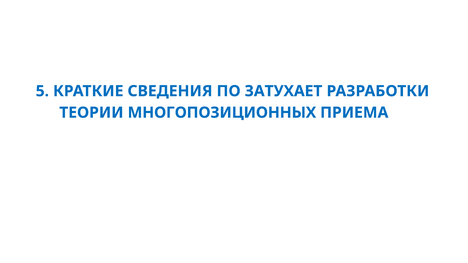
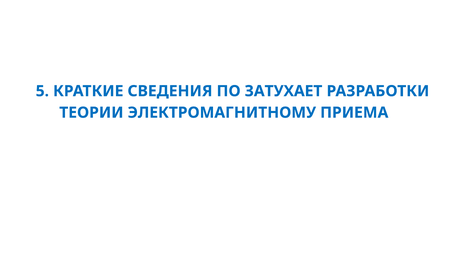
МНОГОПОЗИЦИОННЫХ: МНОГОПОЗИЦИОННЫХ -> ЭЛЕКТРОМАГНИТНОМУ
